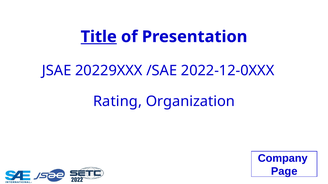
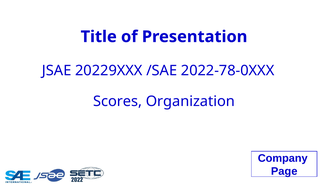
Title underline: present -> none
2022-12-0XXX: 2022-12-0XXX -> 2022-78-0XXX
Rating: Rating -> Scores
